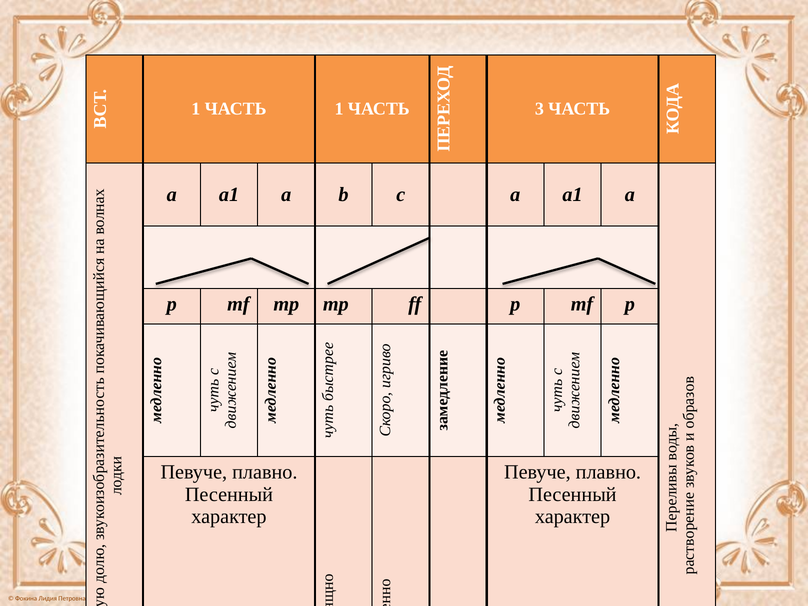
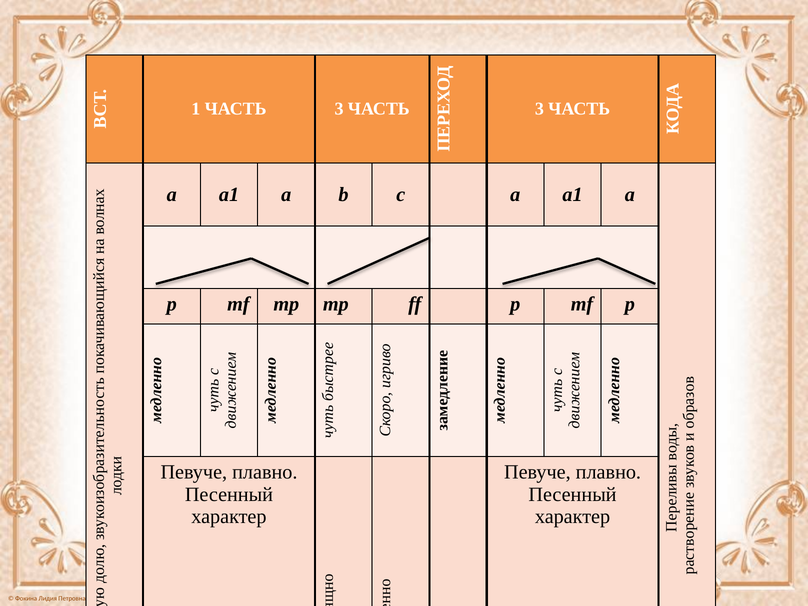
ЧАСТЬ 1: 1 -> 3
